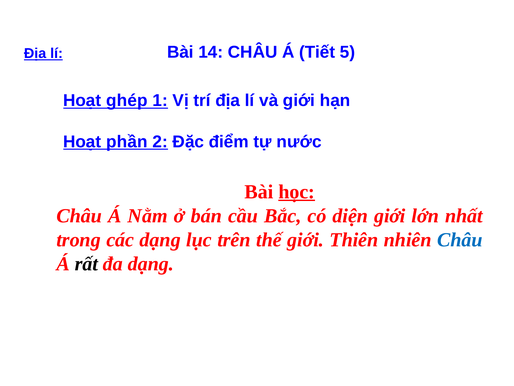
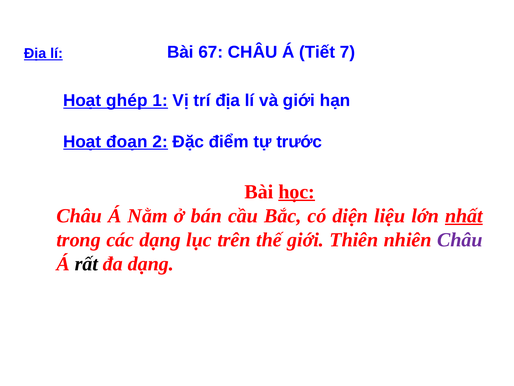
14: 14 -> 67
5: 5 -> 7
phần: phần -> đoạn
nước: nước -> trước
diện giới: giới -> liệu
nhất underline: none -> present
Châu at (460, 240) colour: blue -> purple
